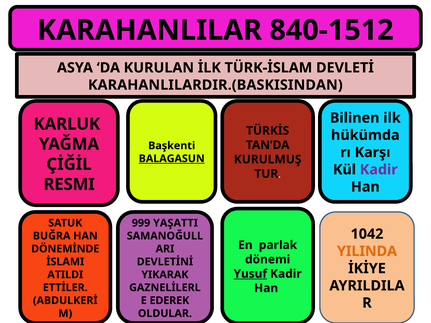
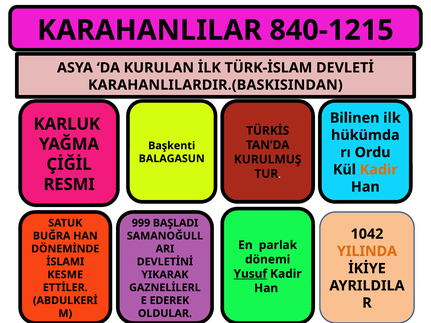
840-1512: 840-1512 -> 840-1215
Karşı: Karşı -> Ordu
BALAGASUN underline: present -> none
Kadir at (379, 170) colour: purple -> orange
YAŞATTI: YAŞATTI -> BAŞLADI
ATILDI: ATILDI -> KESME
